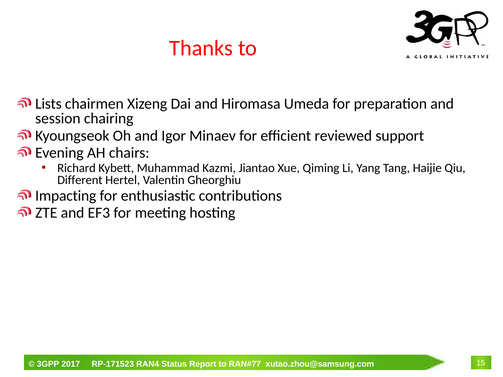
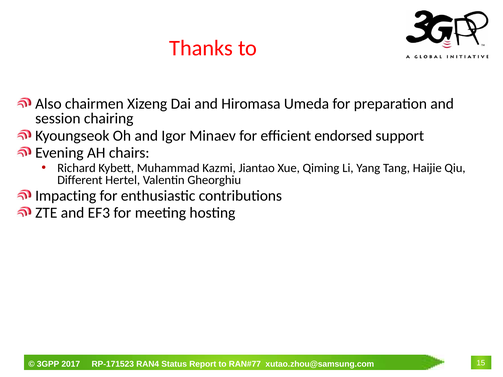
Lists: Lists -> Also
reviewed: reviewed -> endorsed
